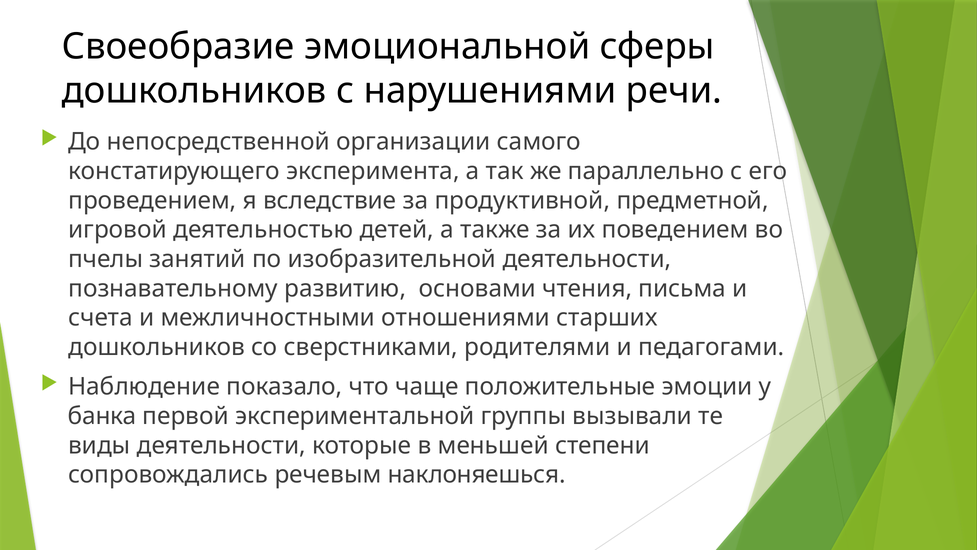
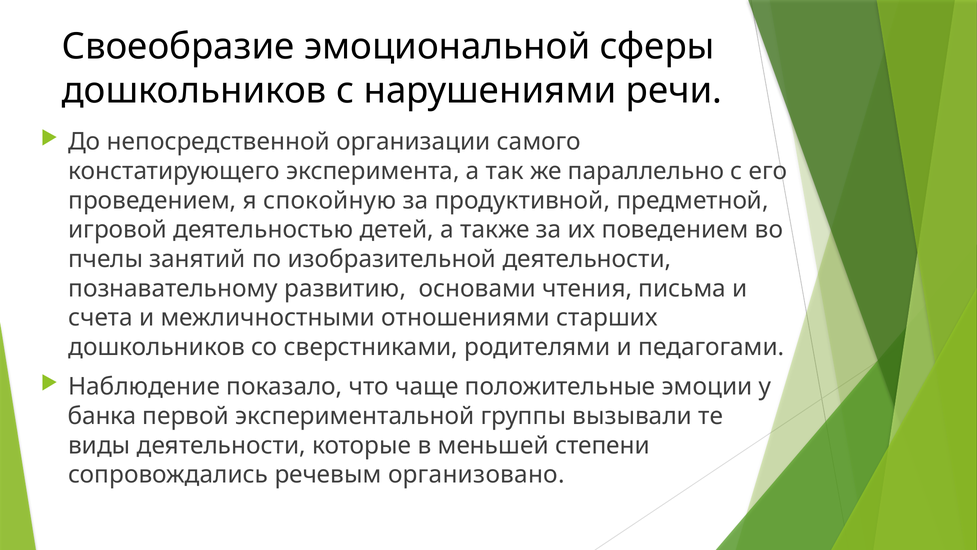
вследствие: вследствие -> спокойную
наклоняешься: наклоняешься -> организовано
